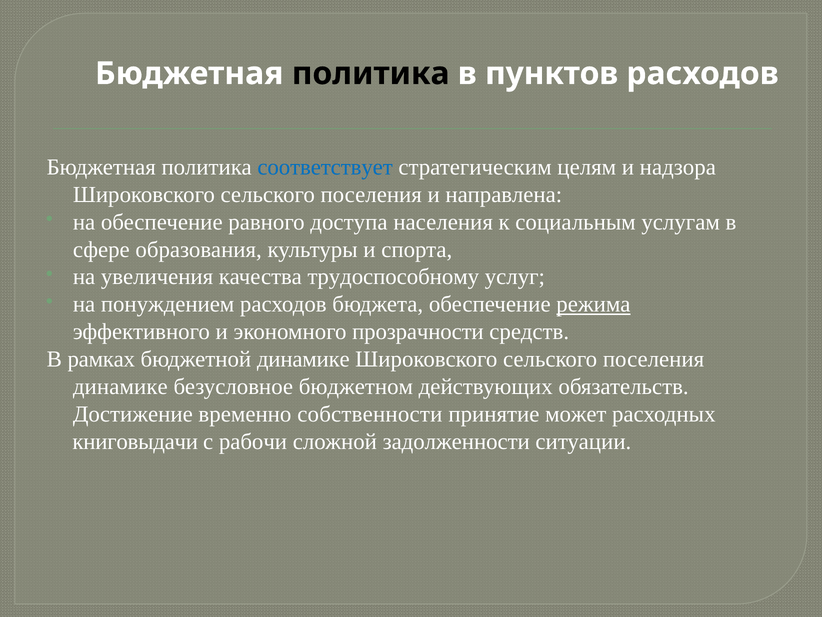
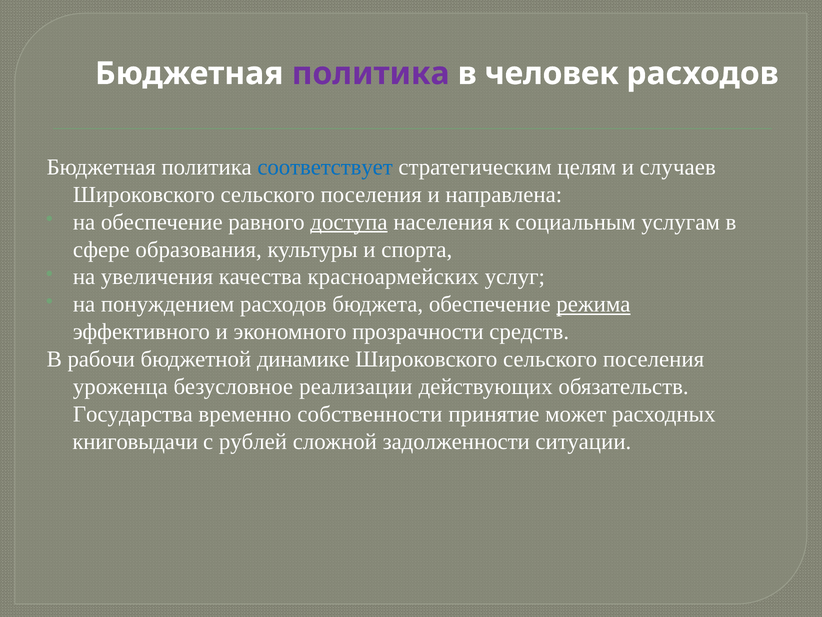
политика at (371, 73) colour: black -> purple
пунктов: пунктов -> человек
надзора: надзора -> случаев
доступа underline: none -> present
трудоспособному: трудоспособному -> красноармейских
рамках: рамках -> рабочи
динамике at (120, 386): динамике -> уроженца
бюджетном: бюджетном -> реализации
Достижение: Достижение -> Государства
рабочи: рабочи -> рублей
